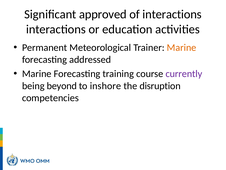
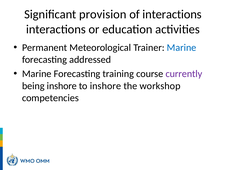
approved: approved -> provision
Marine at (182, 47) colour: orange -> blue
being beyond: beyond -> inshore
disruption: disruption -> workshop
